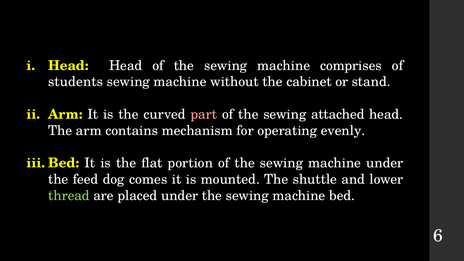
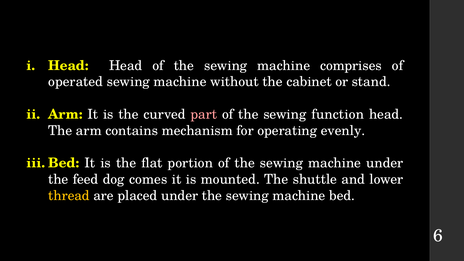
students: students -> operated
attached: attached -> function
thread colour: light green -> yellow
